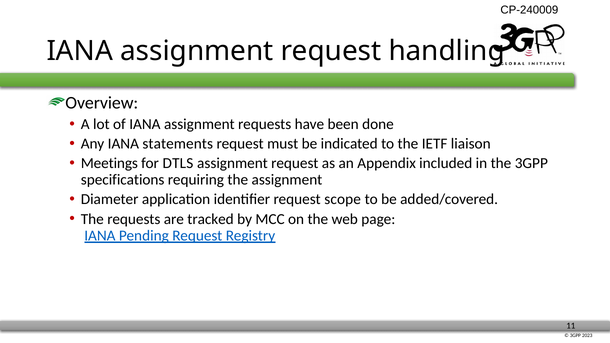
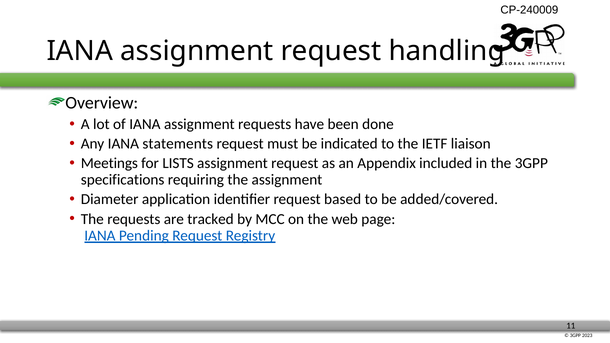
DTLS: DTLS -> LISTS
scope: scope -> based
